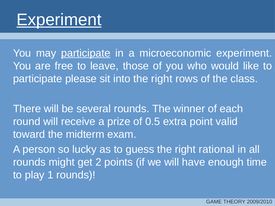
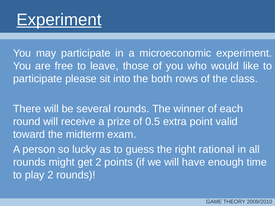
participate at (86, 53) underline: present -> none
into the right: right -> both
play 1: 1 -> 2
